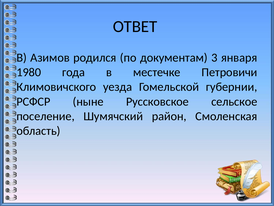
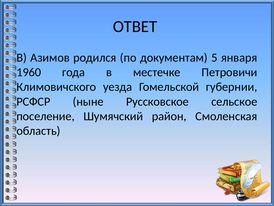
3: 3 -> 5
1980: 1980 -> 1960
